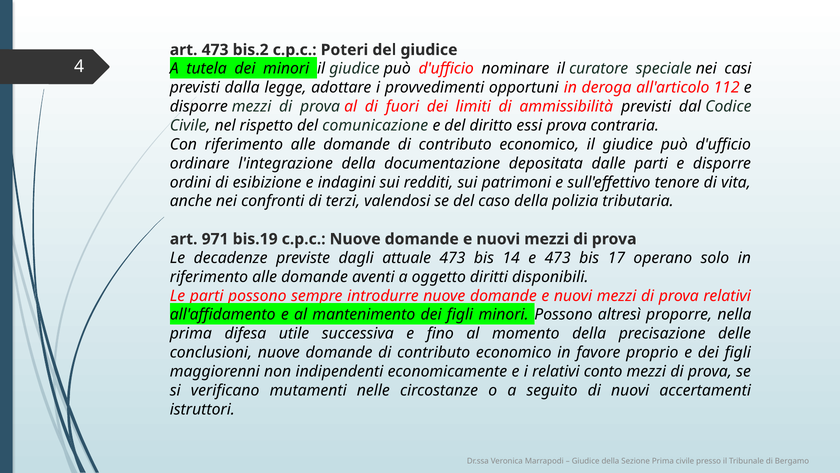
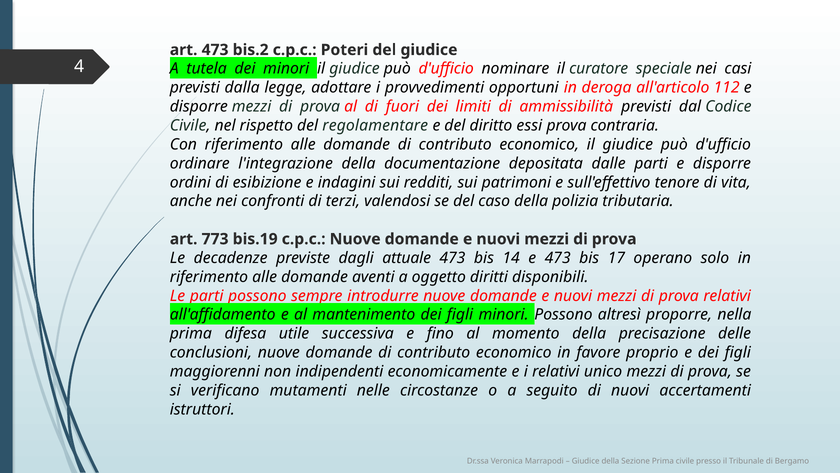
comunicazione: comunicazione -> regolamentare
971: 971 -> 773
conto: conto -> unico
